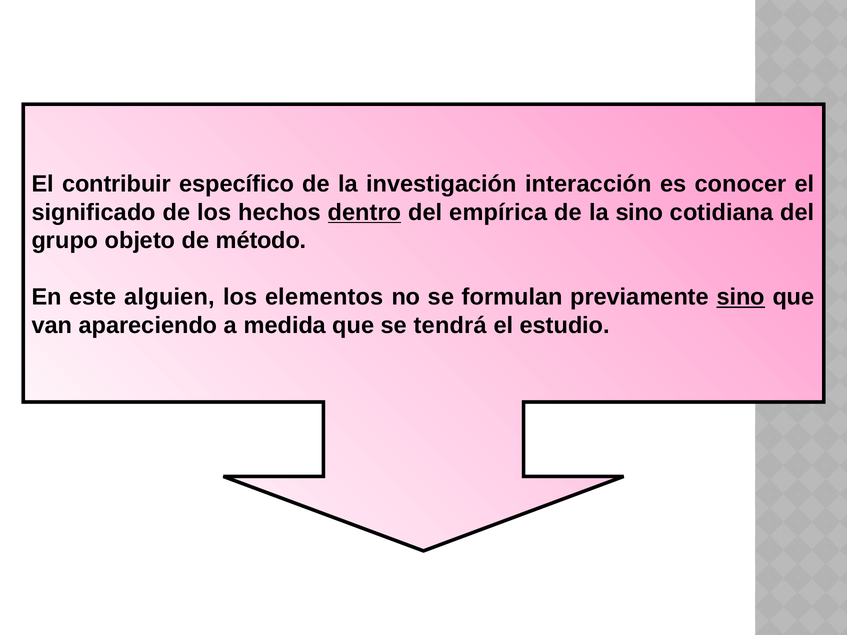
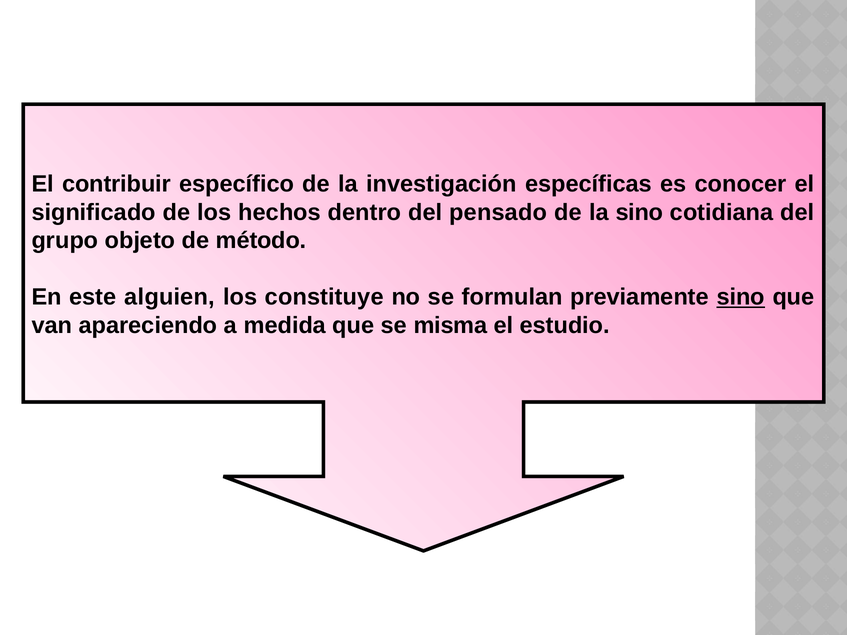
interacción: interacción -> específicas
dentro underline: present -> none
empírica: empírica -> pensado
elementos: elementos -> constituye
tendrá: tendrá -> misma
